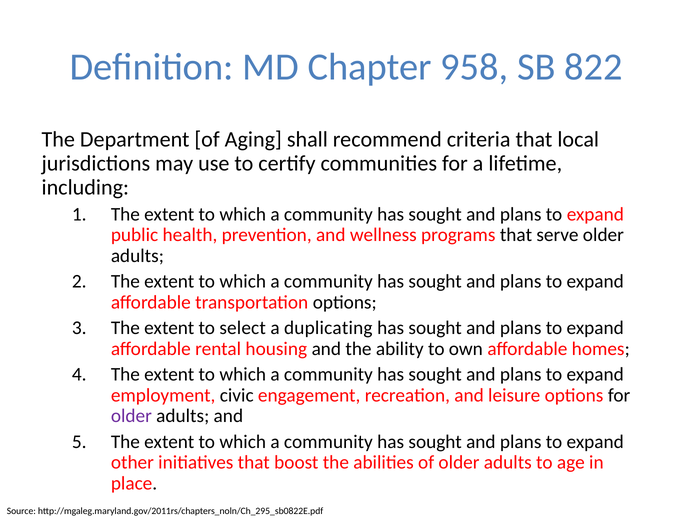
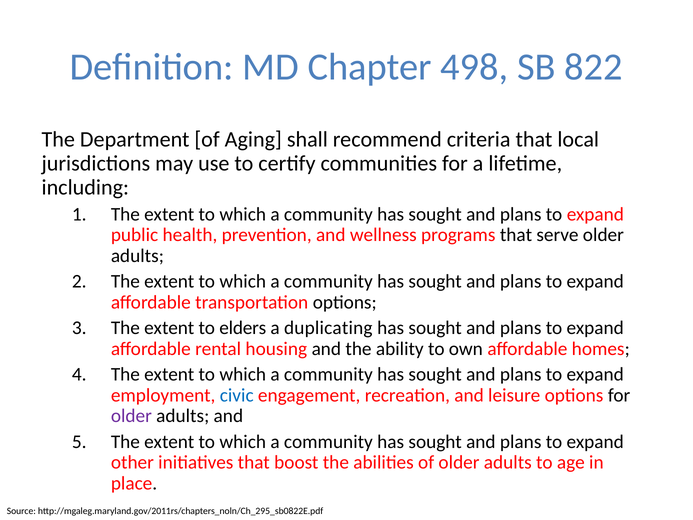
958: 958 -> 498
select: select -> elders
civic colour: black -> blue
